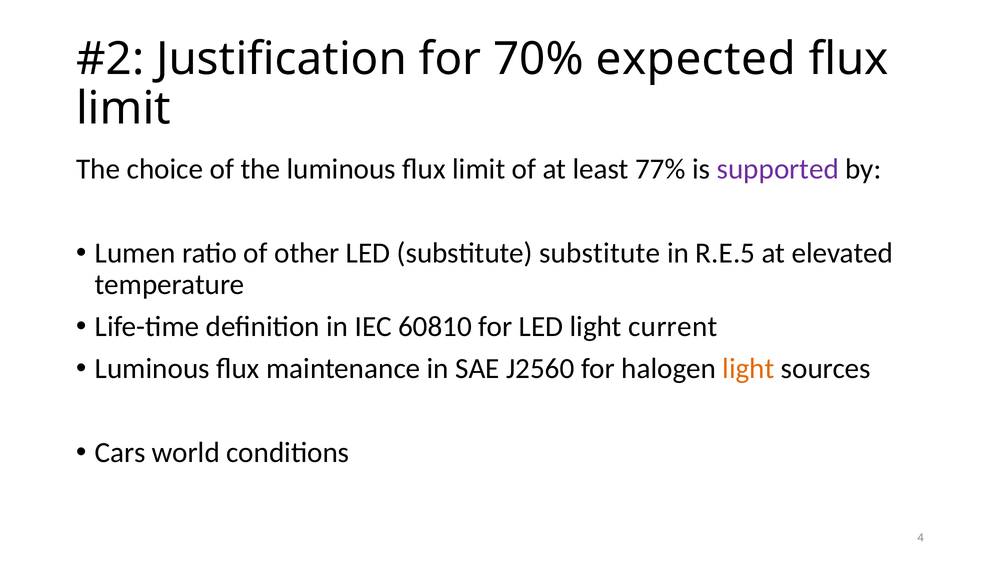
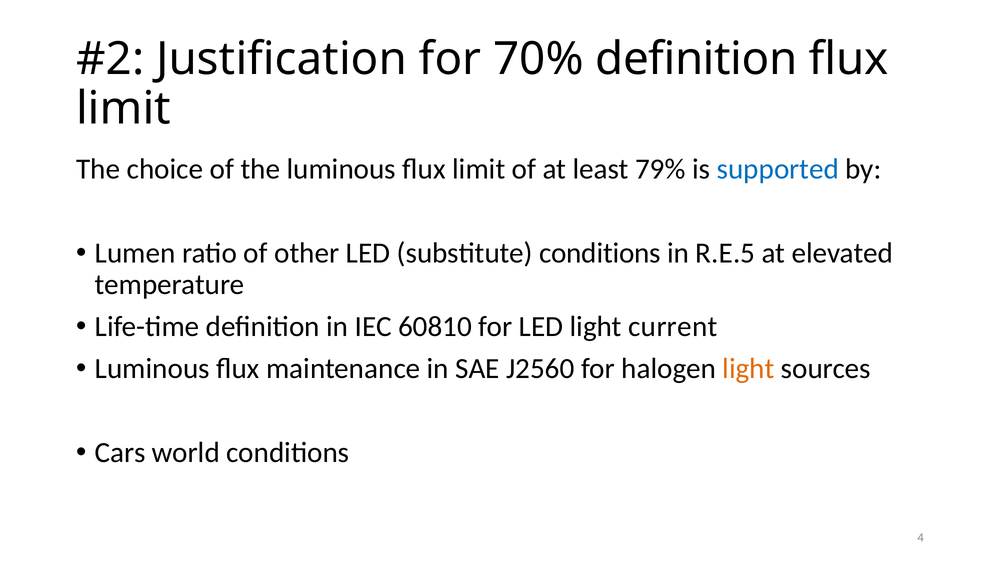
70% expected: expected -> definition
77%: 77% -> 79%
supported colour: purple -> blue
substitute substitute: substitute -> conditions
